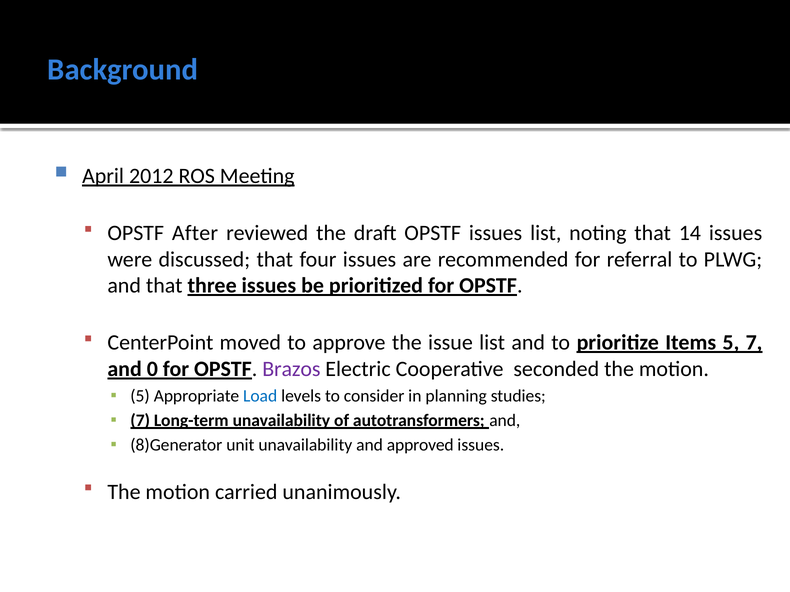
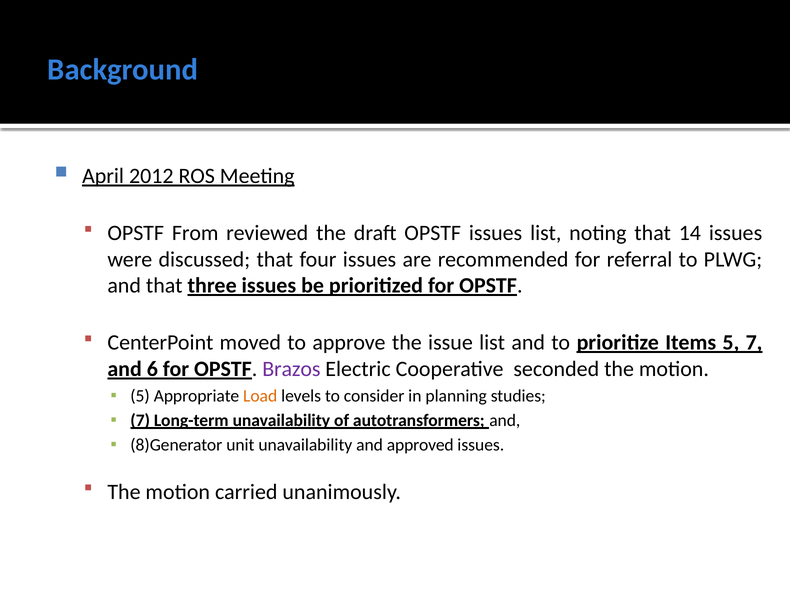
After: After -> From
0: 0 -> 6
Load colour: blue -> orange
